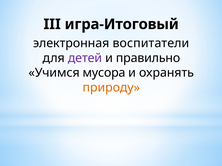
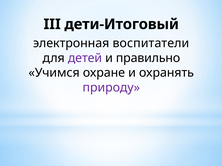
игра-Итоговый: игра-Итоговый -> дети-Итоговый
мусора: мусора -> охране
природу colour: orange -> purple
